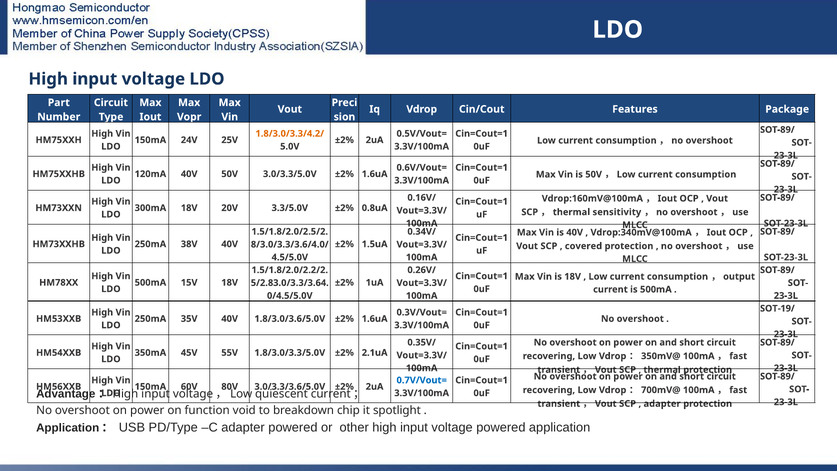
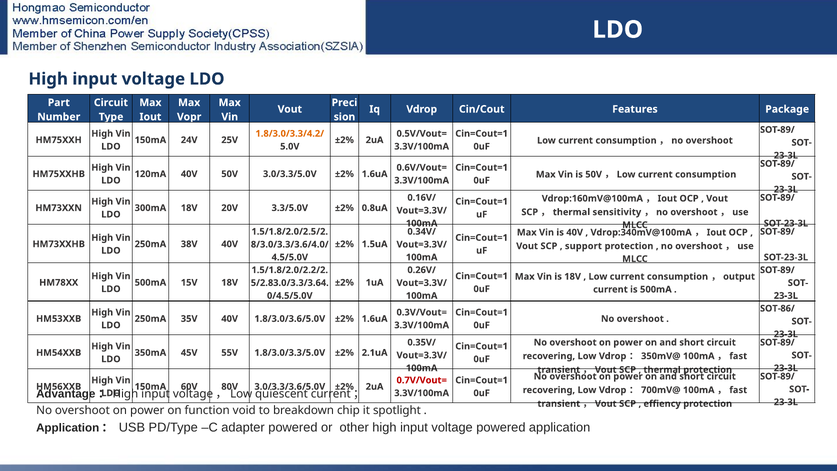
covered: covered -> support
SOT-19/: SOT-19/ -> SOT-86/
0.7V/Vout= colour: blue -> red
adapter at (662, 404): adapter -> effiency
